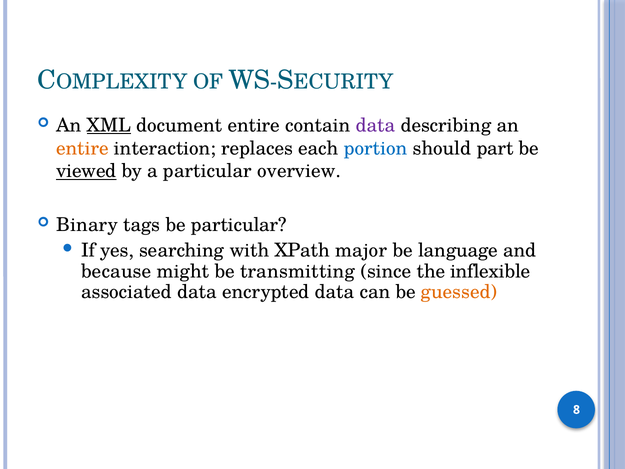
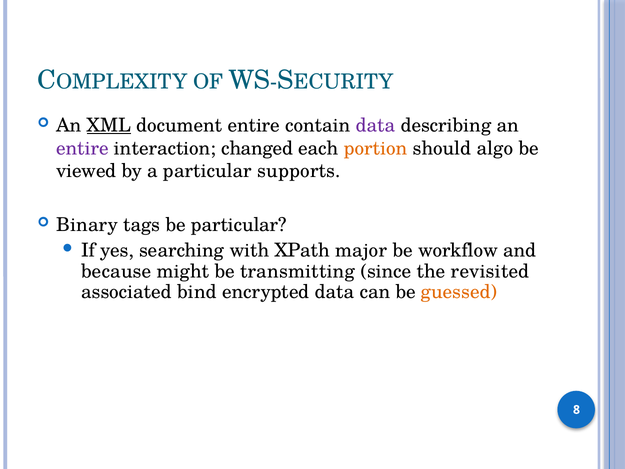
entire at (82, 148) colour: orange -> purple
replaces: replaces -> changed
portion colour: blue -> orange
part: part -> algo
viewed underline: present -> none
overview: overview -> supports
language: language -> workflow
inflexible: inflexible -> revisited
associated data: data -> bind
